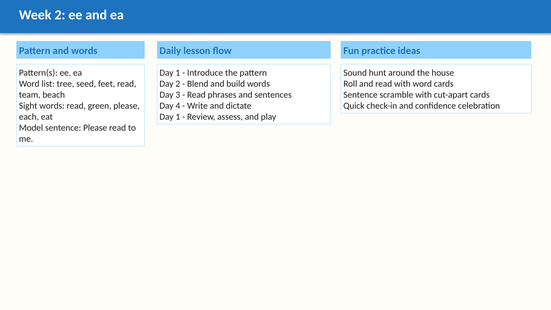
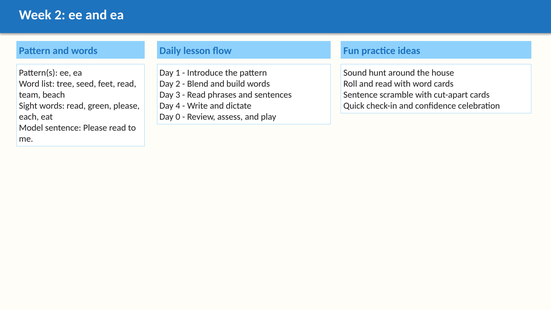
1 at (178, 117): 1 -> 0
